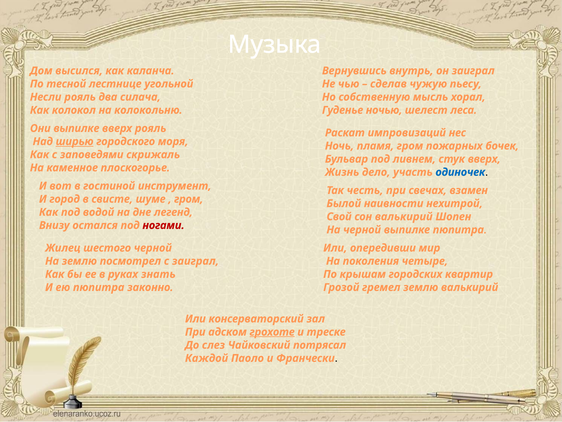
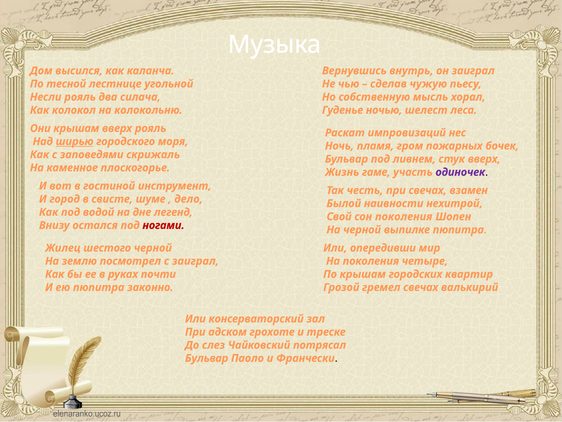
Они выпилке: выпилке -> крышам
дело: дело -> гаме
одиночек colour: blue -> purple
гром at (189, 199): гром -> дело
сон валькирий: валькирий -> поколения
знать: знать -> почти
гремел землю: землю -> свечах
грохоте underline: present -> none
Каждой at (207, 358): Каждой -> Бульвар
